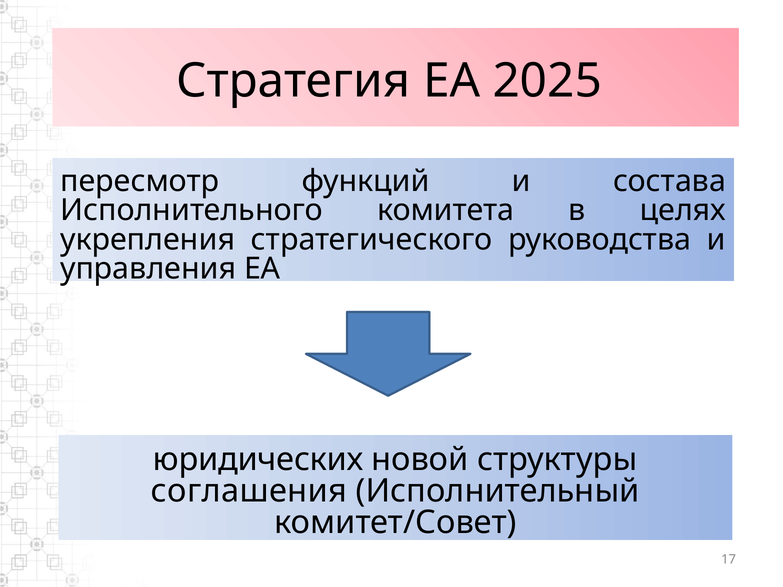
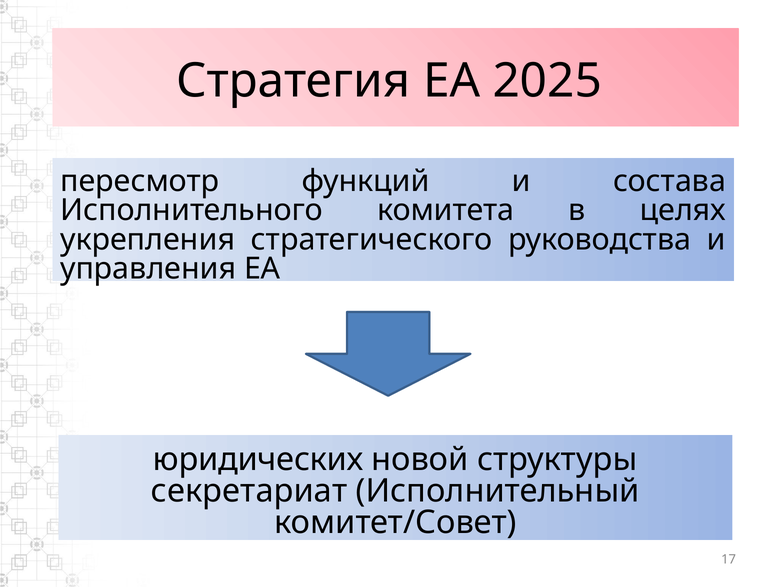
соглашения: соглашения -> секретариат
